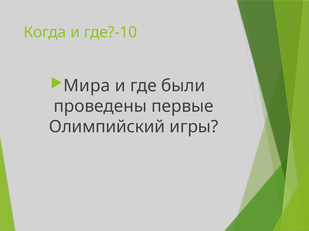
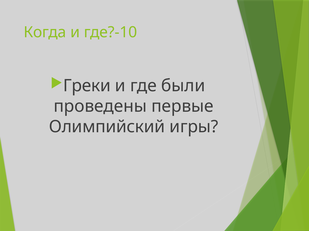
Мира: Мира -> Греки
